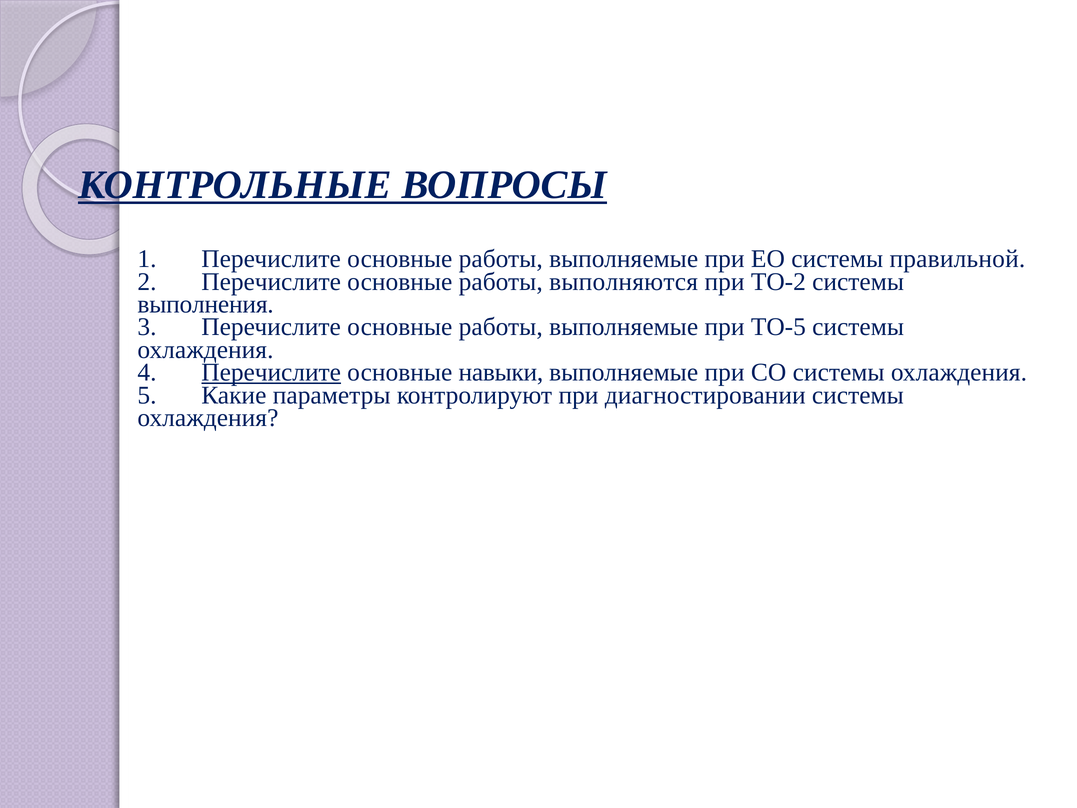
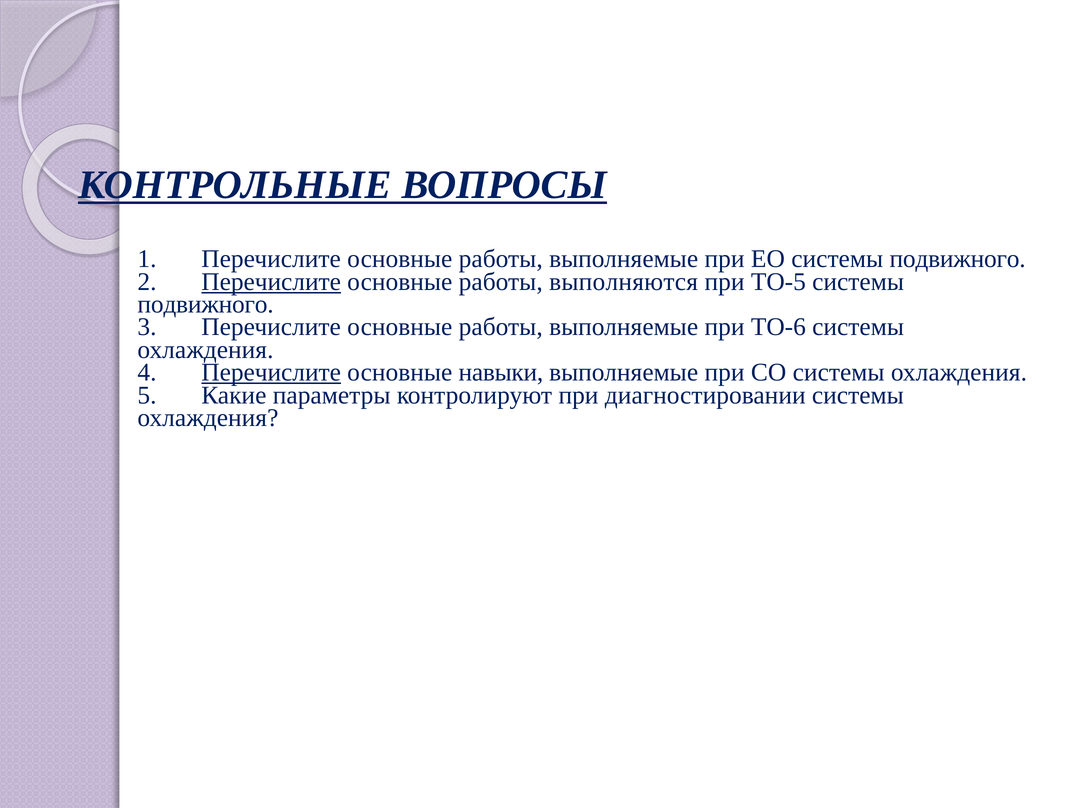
ЕО системы правильной: правильной -> подвижного
Перечислите at (271, 282) underline: none -> present
ТО-2: ТО-2 -> ТО-5
выполнения at (206, 304): выполнения -> подвижного
ТО-5: ТО-5 -> ТО-6
